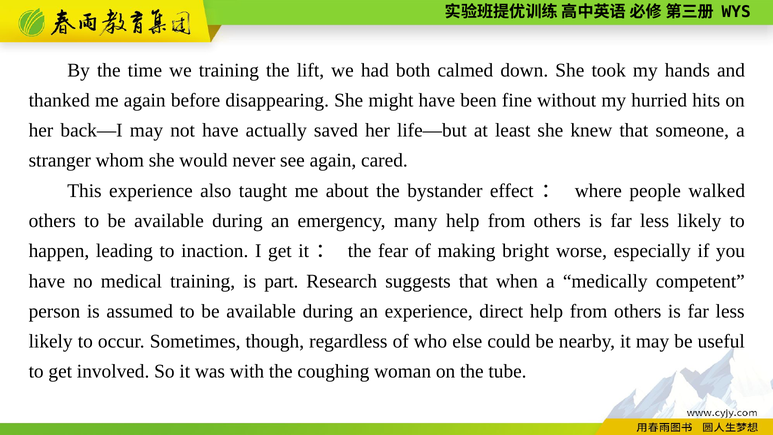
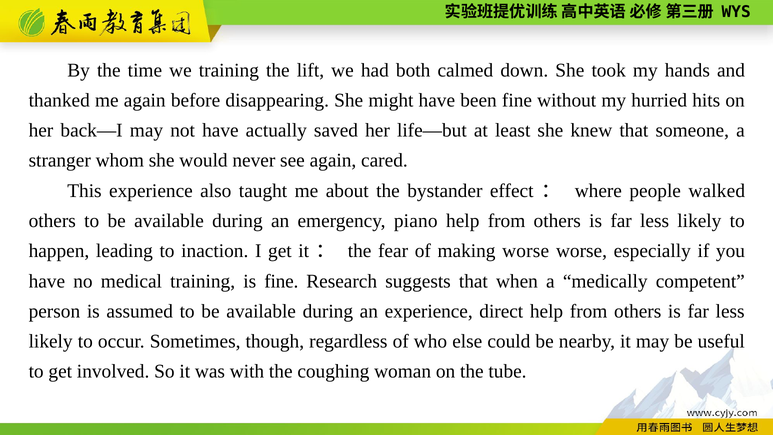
many: many -> piano
making bright: bright -> worse
is part: part -> fine
